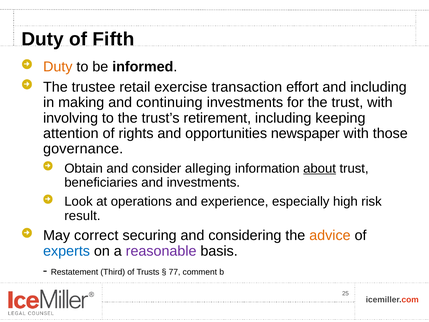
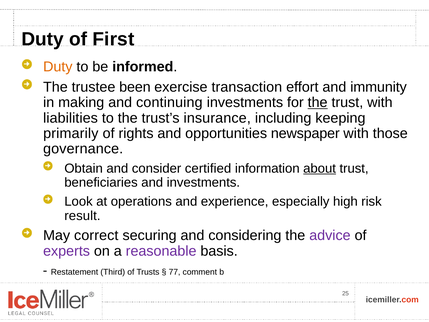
Fifth: Fifth -> First
retail: retail -> been
and including: including -> immunity
the at (318, 102) underline: none -> present
involving: involving -> liabilities
retirement: retirement -> insurance
attention: attention -> primarily
alleging: alleging -> certified
advice colour: orange -> purple
experts colour: blue -> purple
